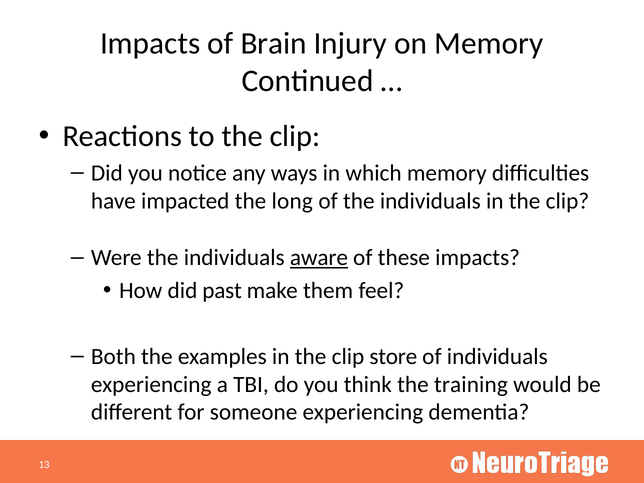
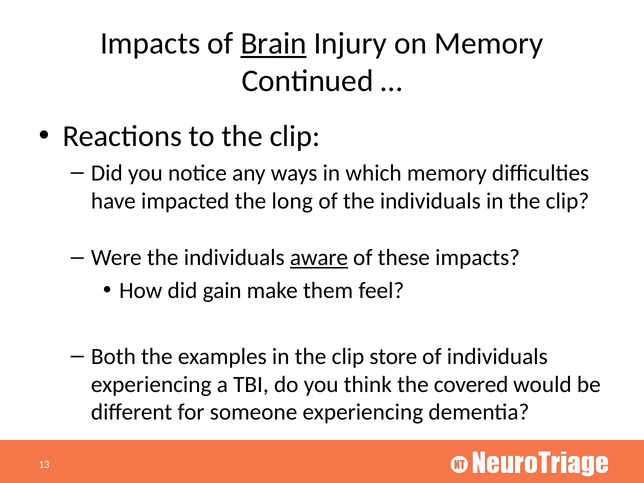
Brain underline: none -> present
past: past -> gain
training: training -> covered
